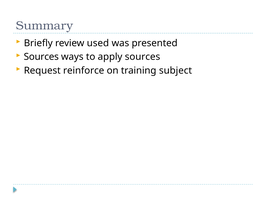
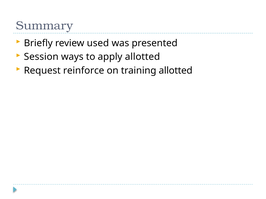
Sources at (41, 57): Sources -> Session
apply sources: sources -> allotted
training subject: subject -> allotted
